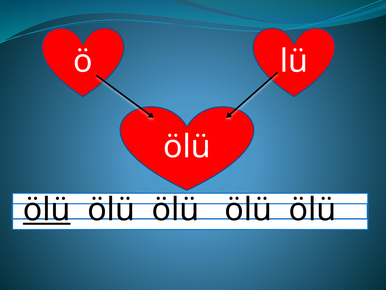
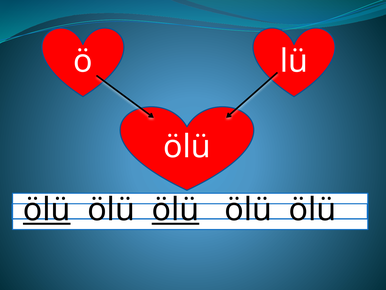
ölü at (175, 209) underline: none -> present
